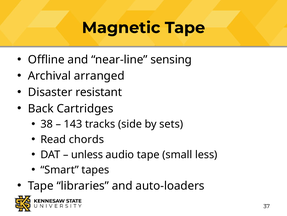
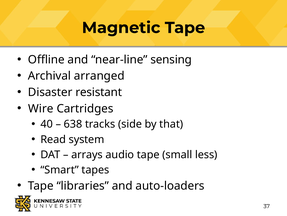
Back: Back -> Wire
38: 38 -> 40
143: 143 -> 638
sets: sets -> that
chords: chords -> system
unless: unless -> arrays
